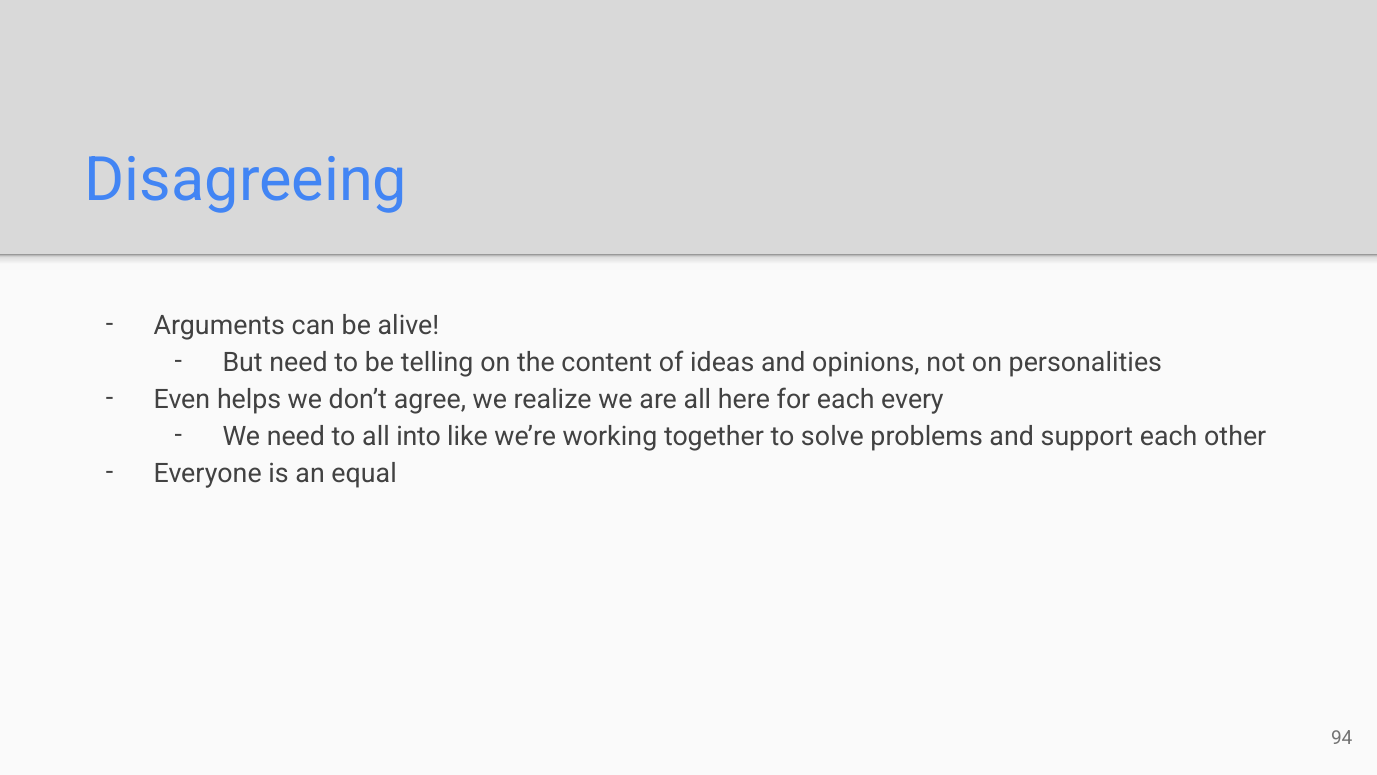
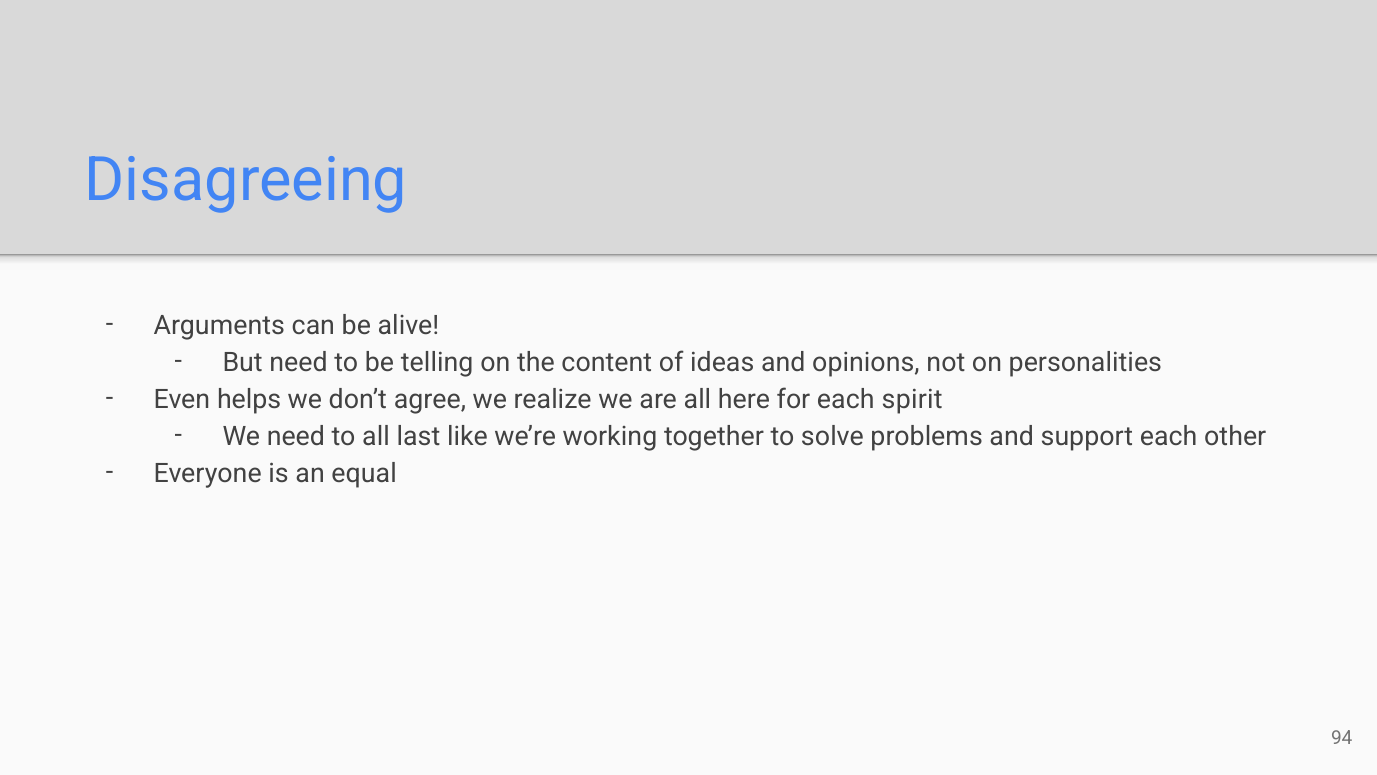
every: every -> spirit
into: into -> last
